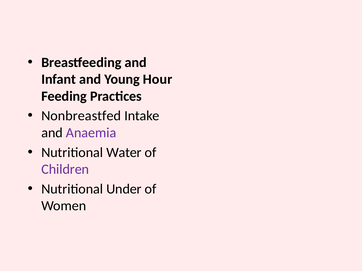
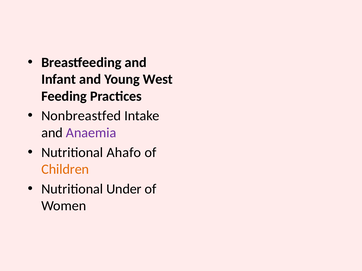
Hour: Hour -> West
Water: Water -> Ahafo
Children colour: purple -> orange
